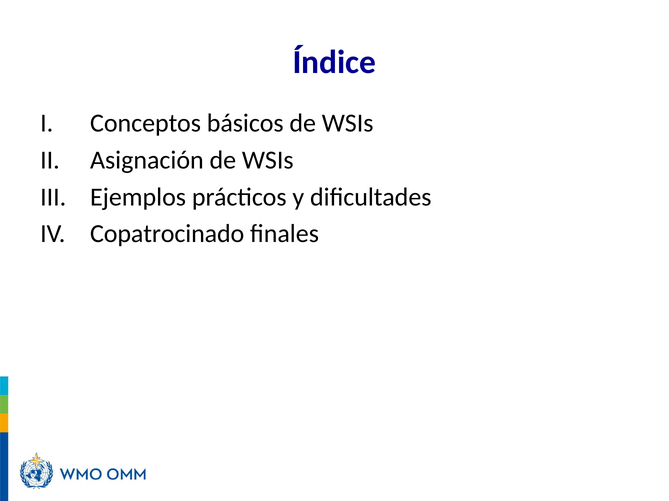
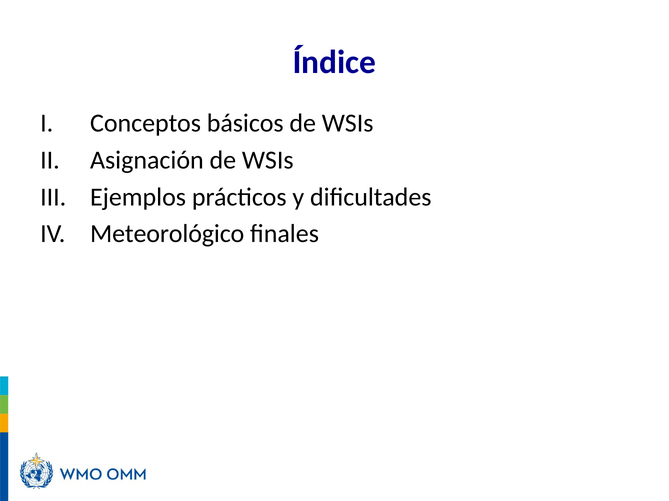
Copatrocinado: Copatrocinado -> Meteorológico
